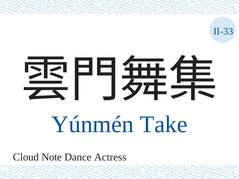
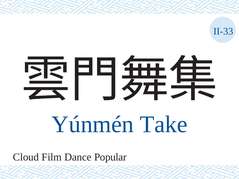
Note: Note -> Film
Actress: Actress -> Popular
